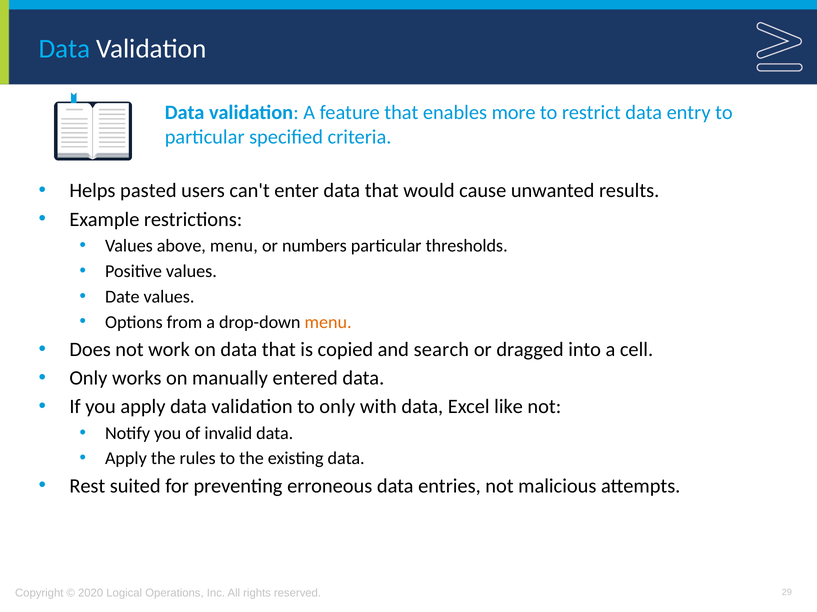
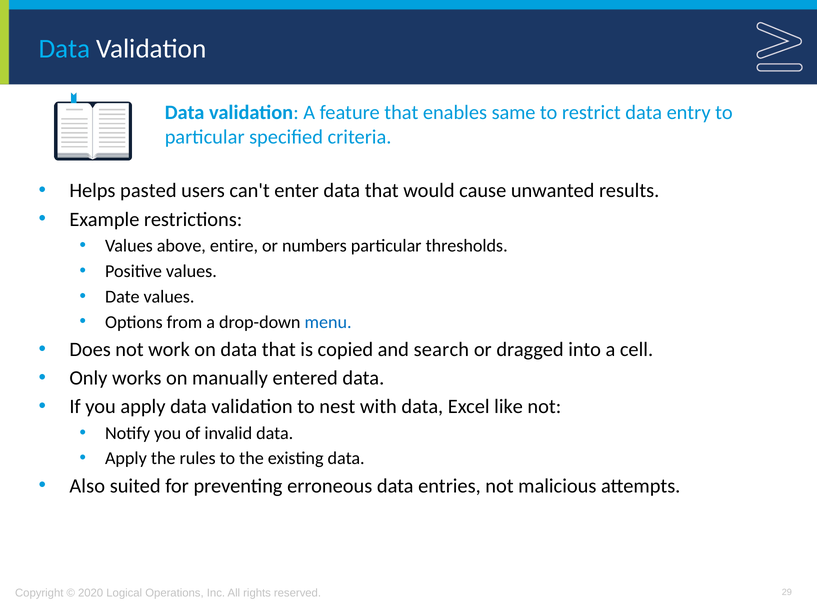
more: more -> same
above menu: menu -> entire
menu at (328, 322) colour: orange -> blue
to only: only -> nest
Rest: Rest -> Also
